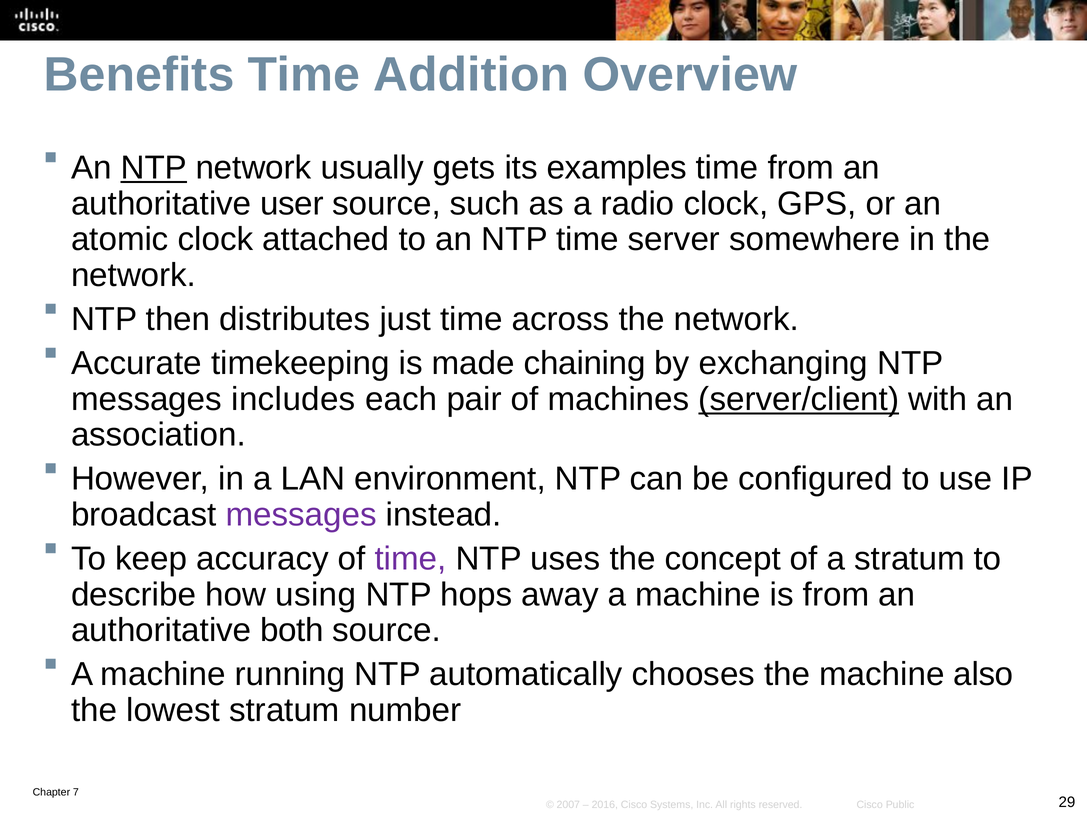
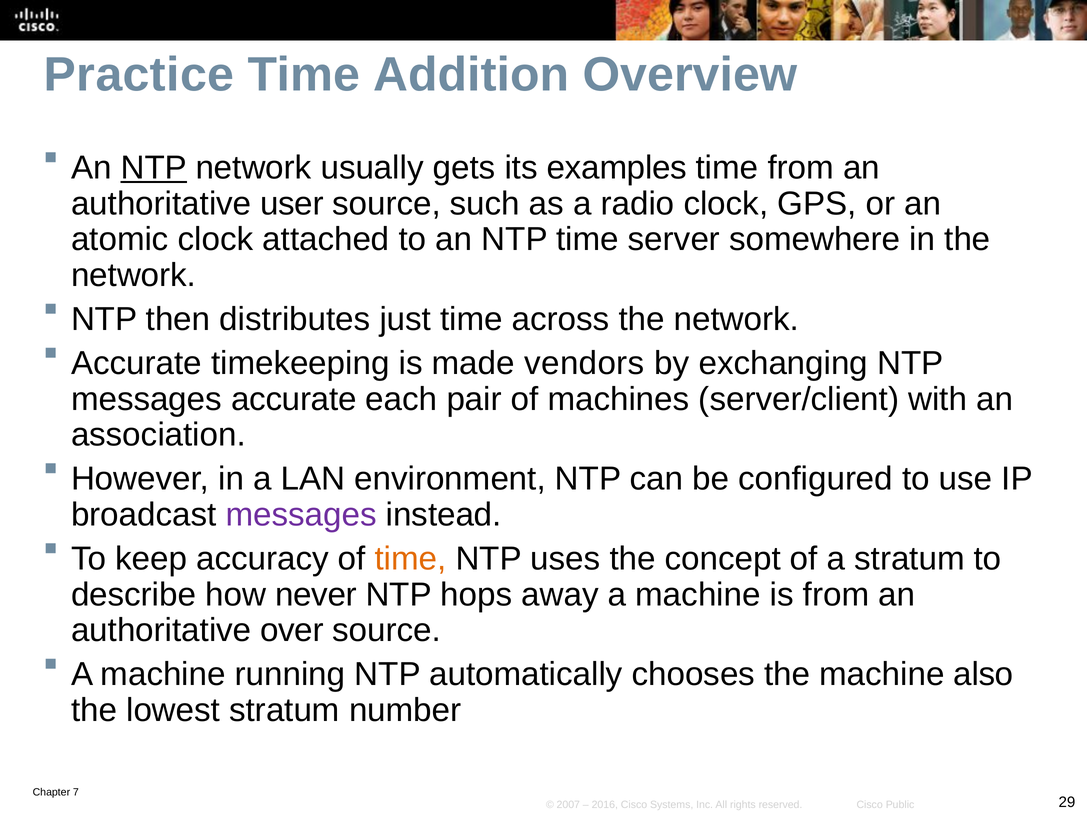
Benefits: Benefits -> Practice
chaining: chaining -> vendors
messages includes: includes -> accurate
server/client underline: present -> none
time at (411, 559) colour: purple -> orange
using: using -> never
both: both -> over
